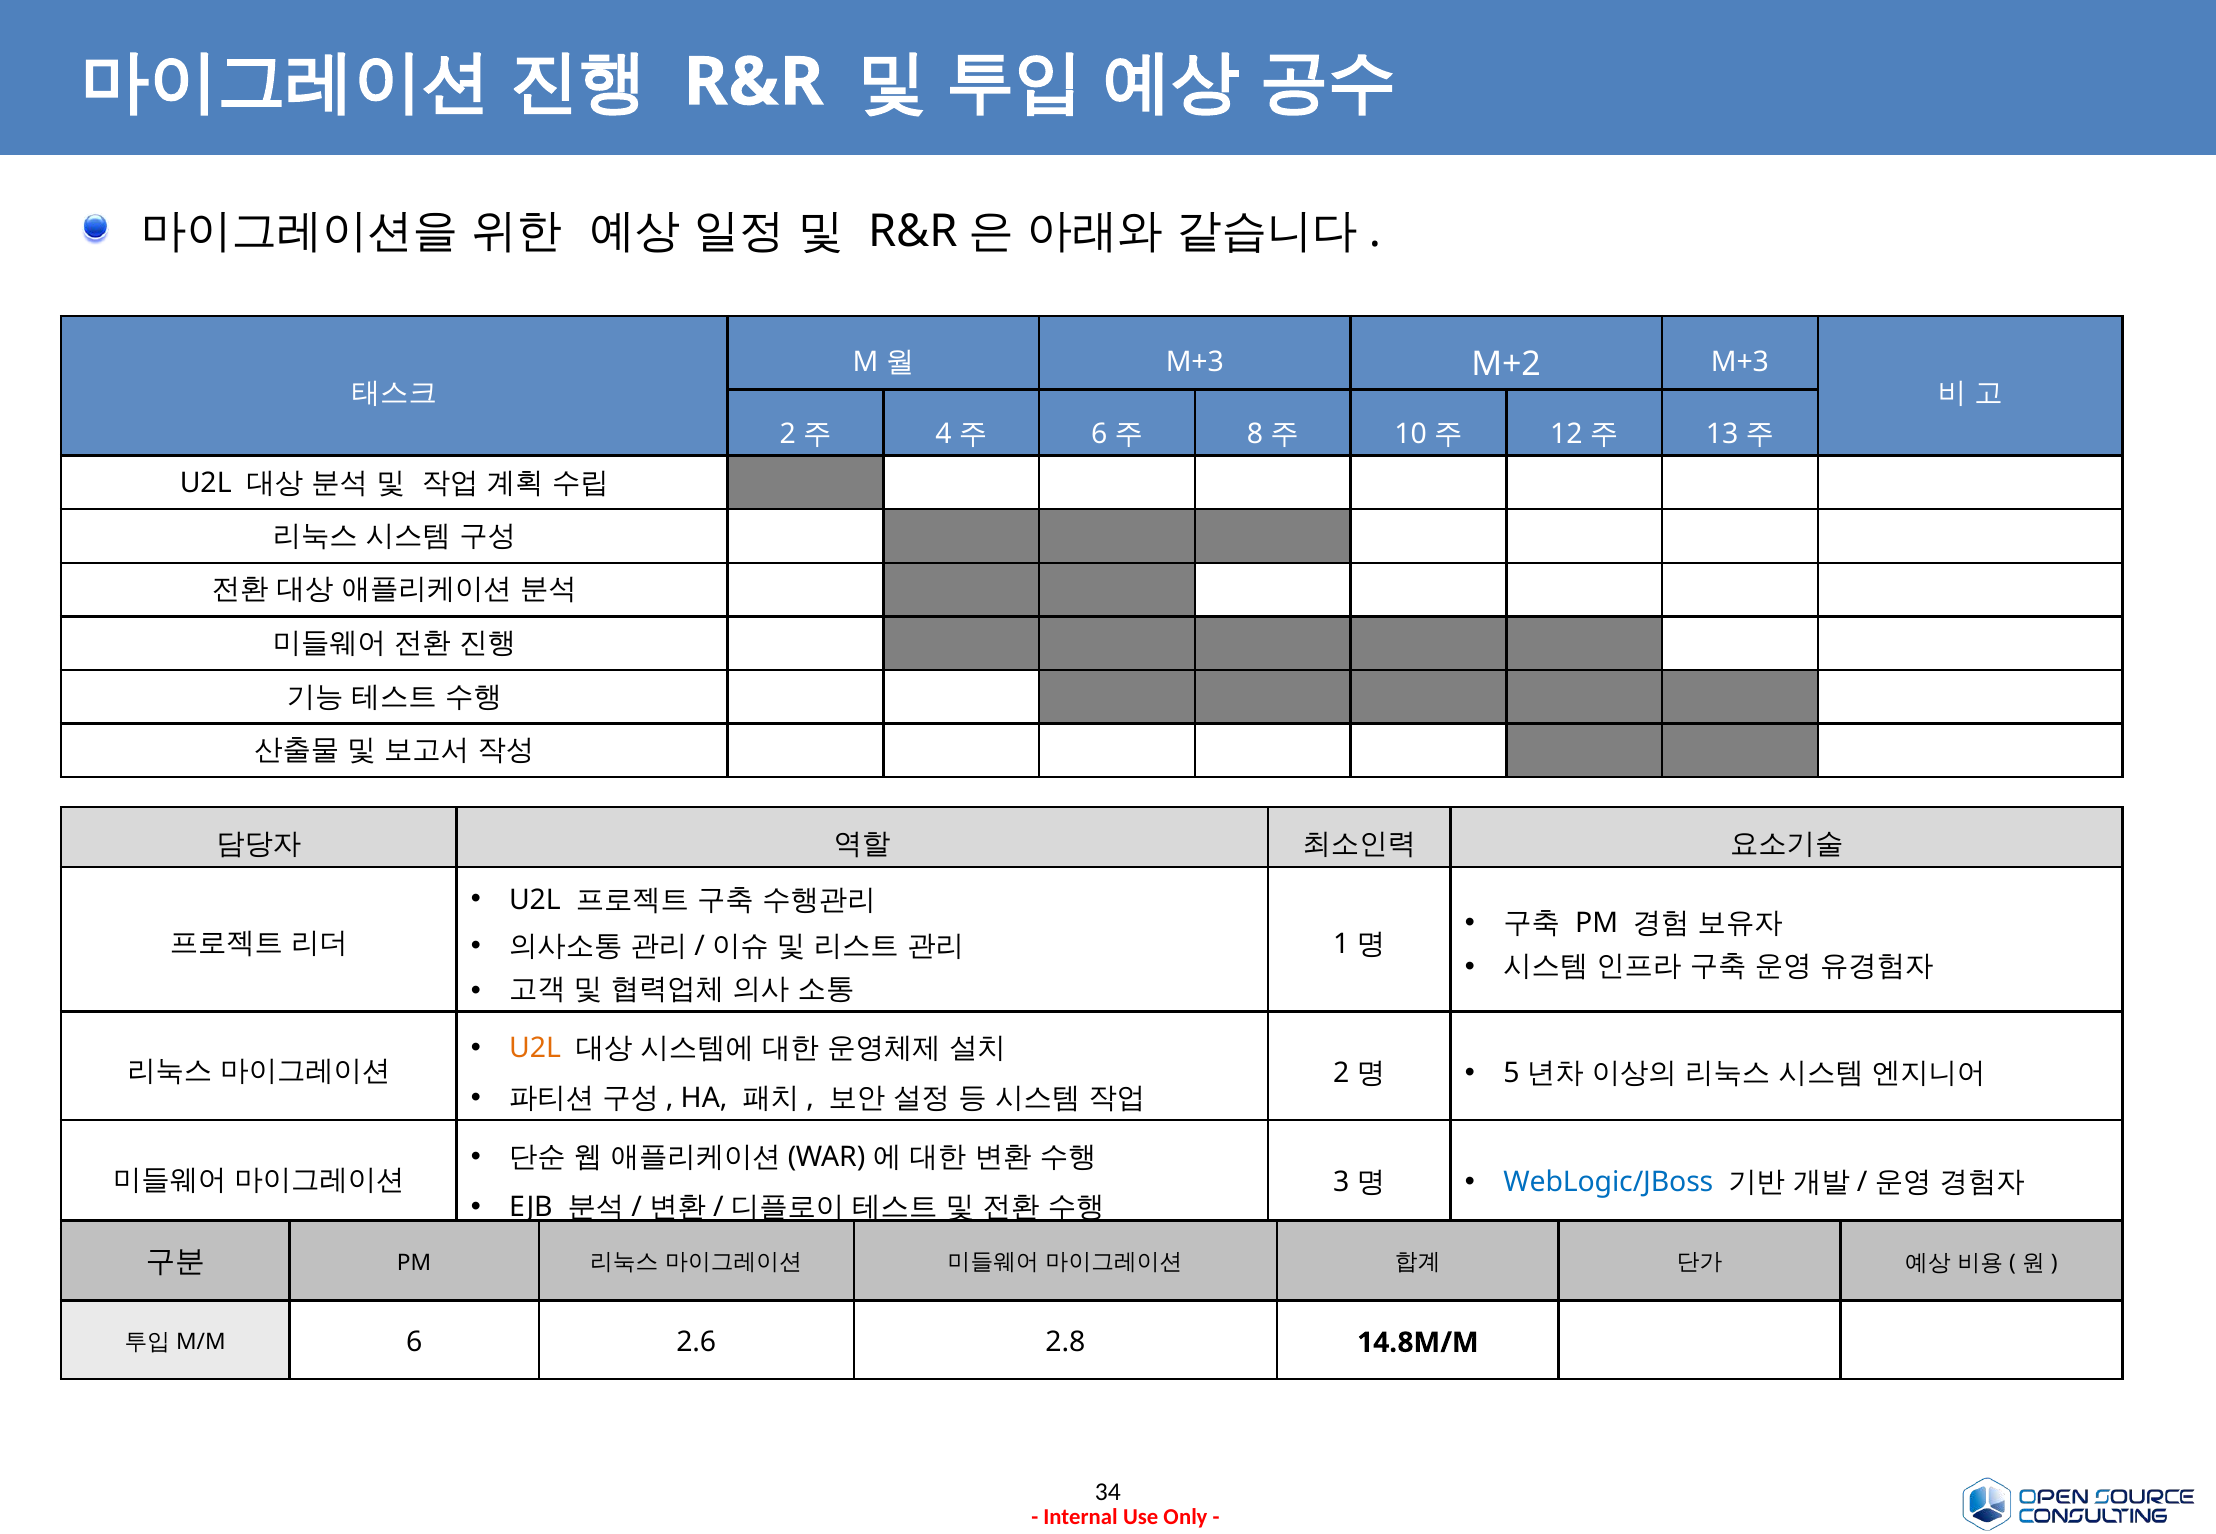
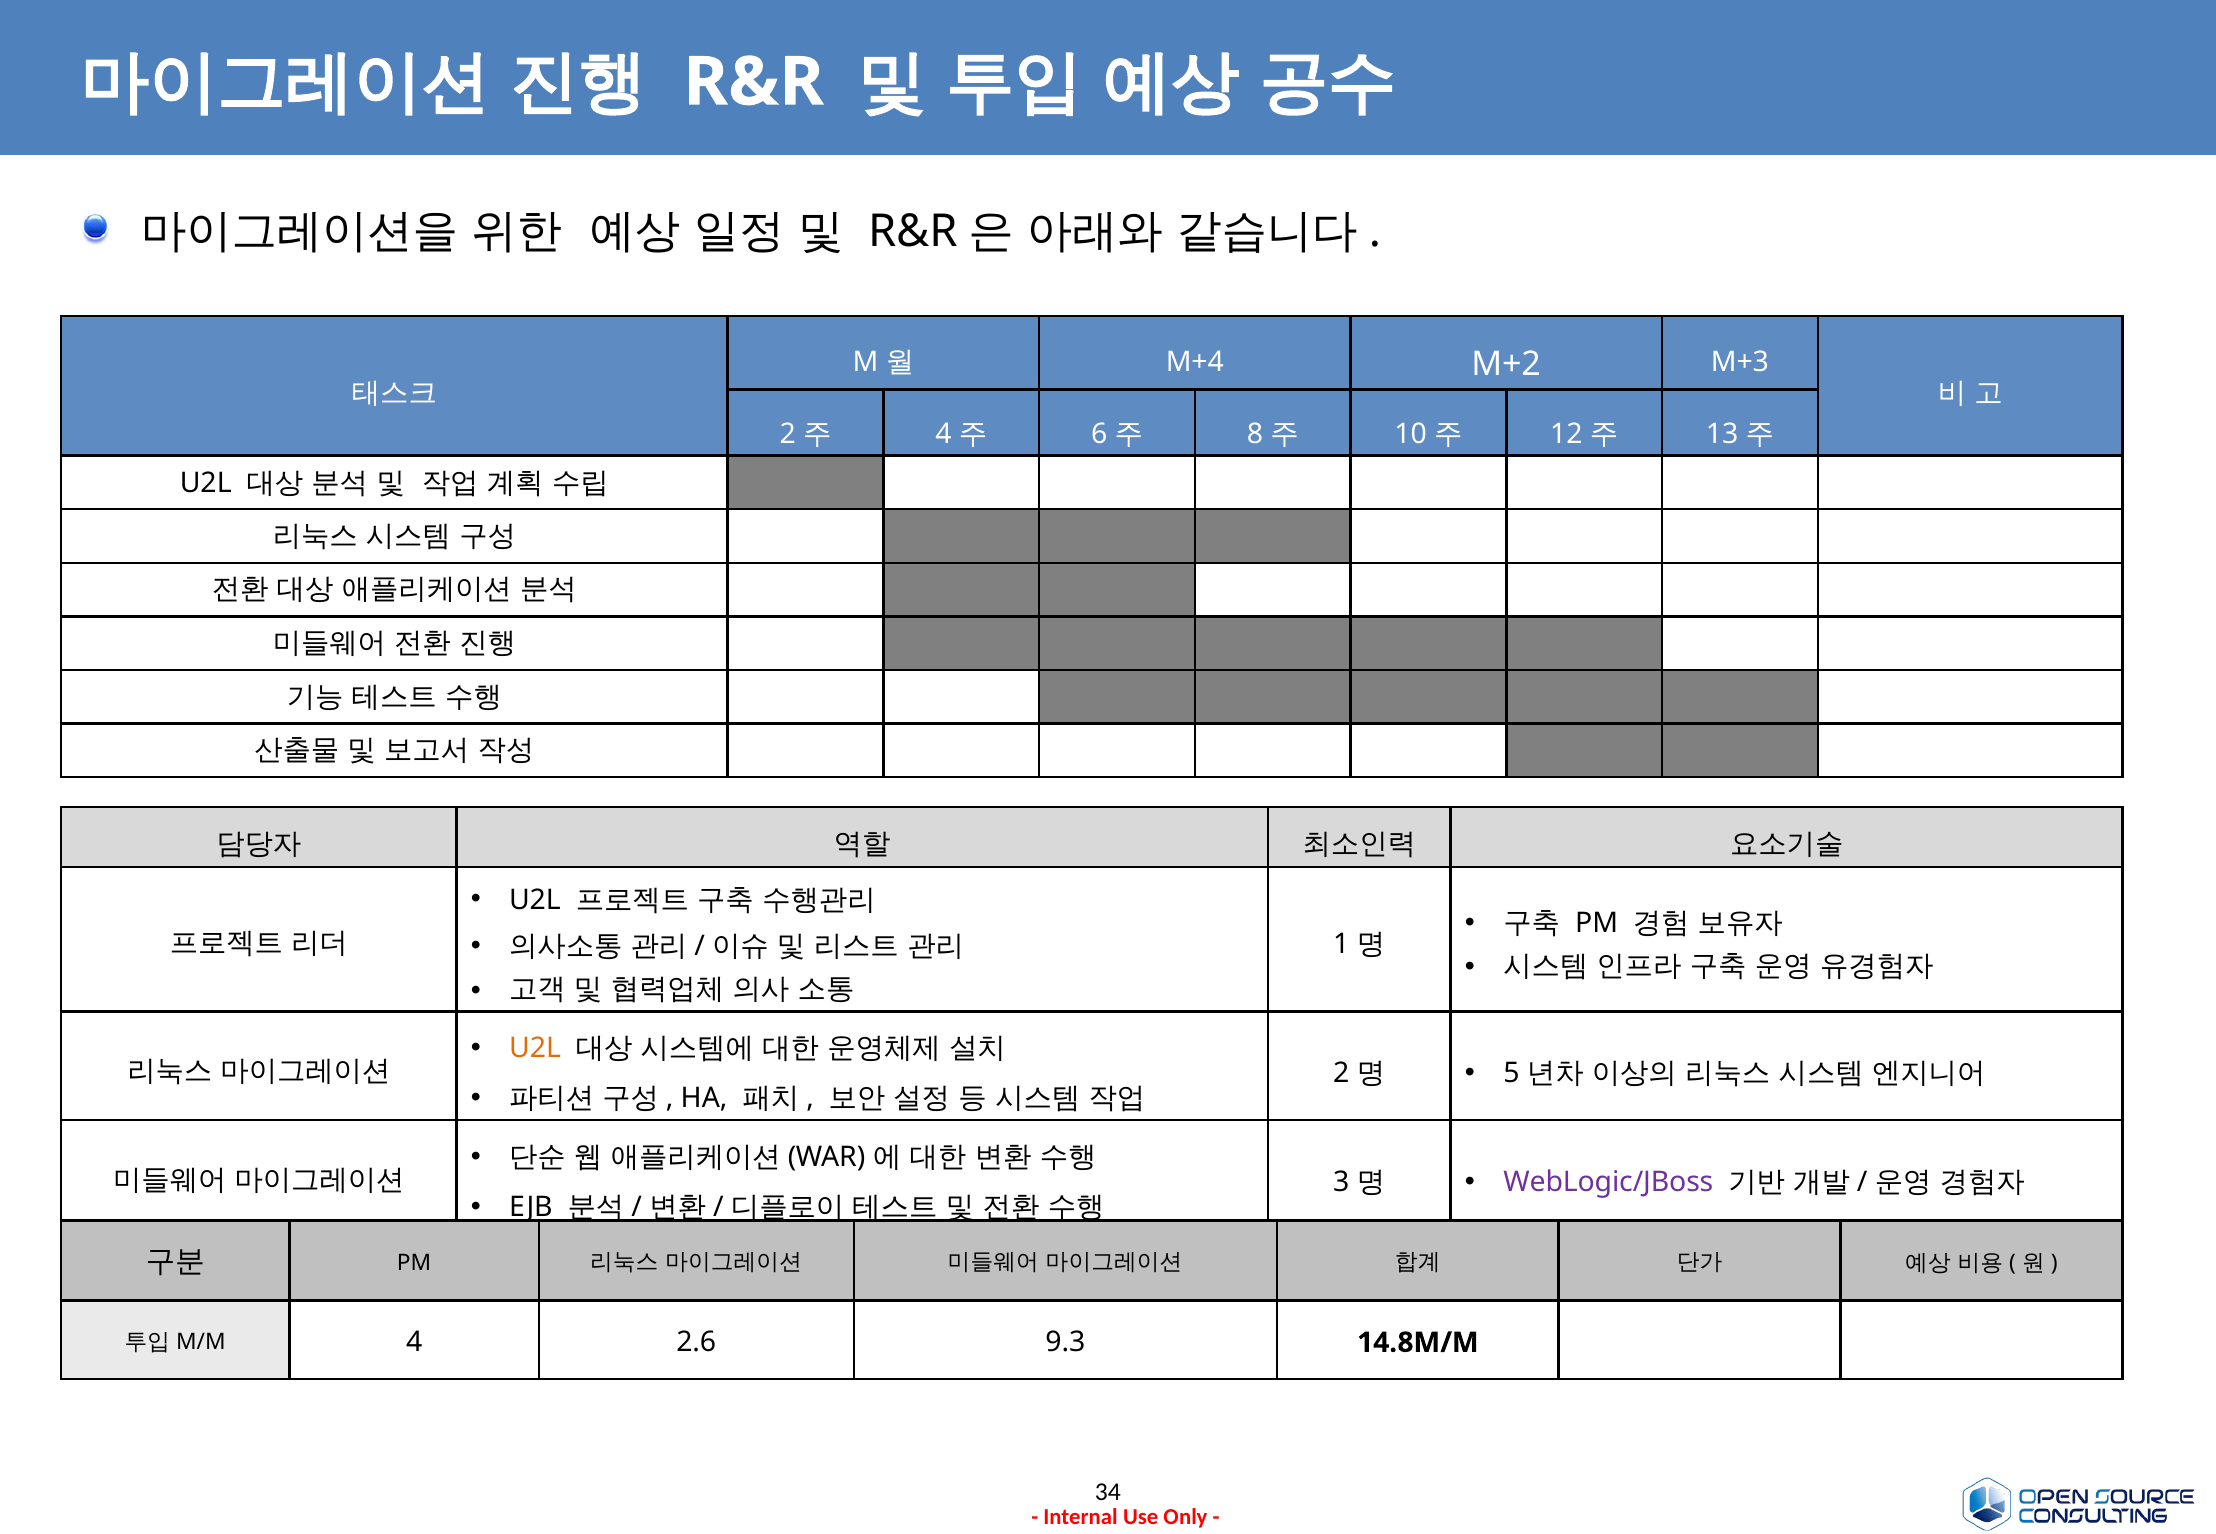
M+3 at (1195, 362): M+3 -> M+4
WebLogic/JBoss colour: blue -> purple
6 at (414, 1343): 6 -> 4
2.8: 2.8 -> 9.3
